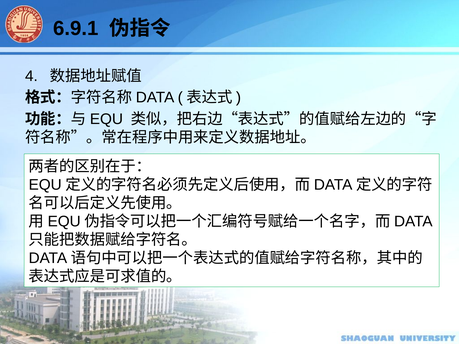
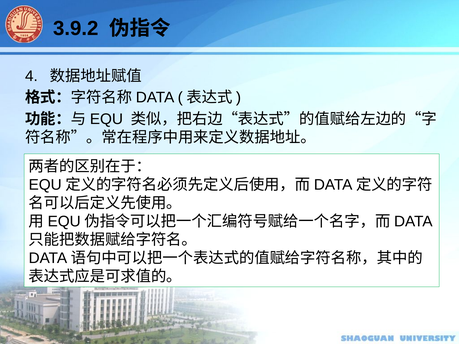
6.9.1: 6.9.1 -> 3.9.2
